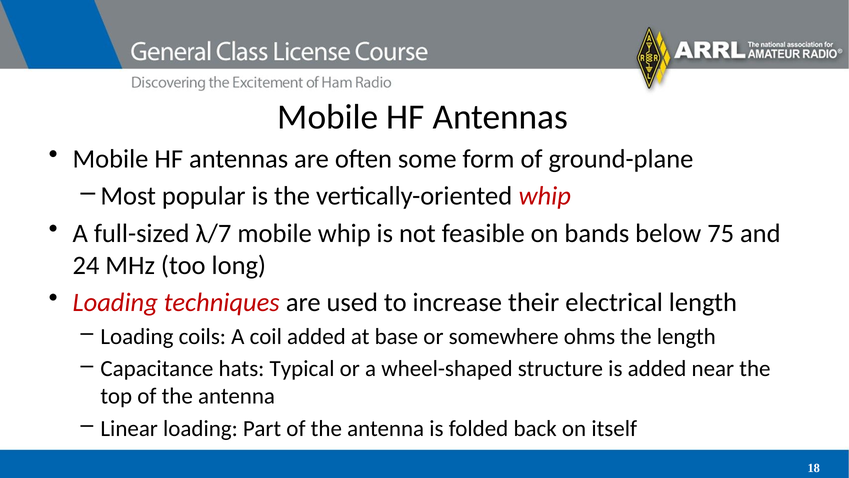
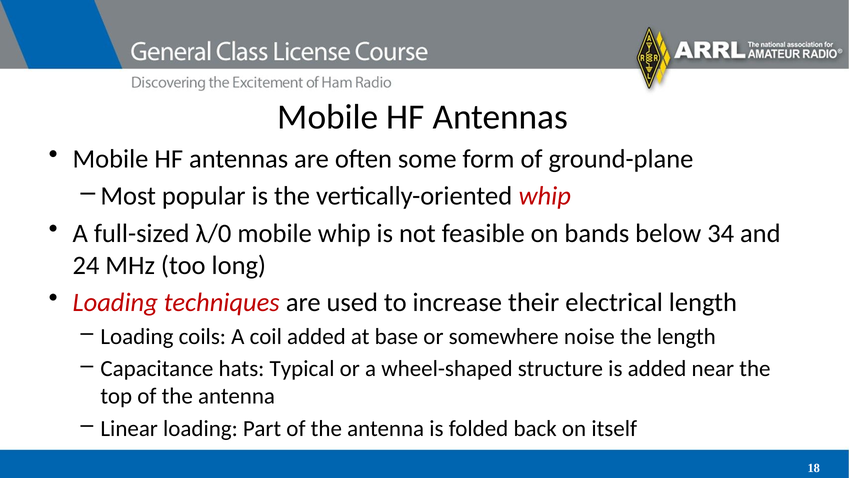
λ/7: λ/7 -> λ/0
75: 75 -> 34
ohms: ohms -> noise
